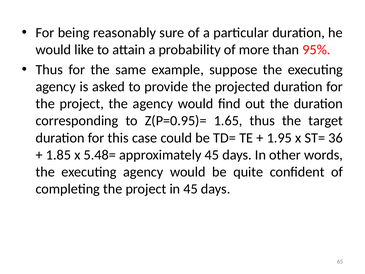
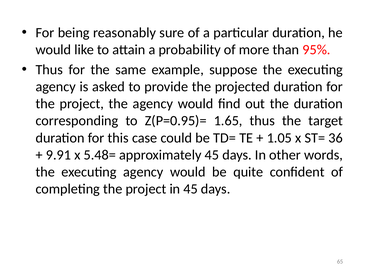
1.95: 1.95 -> 1.05
1.85: 1.85 -> 9.91
